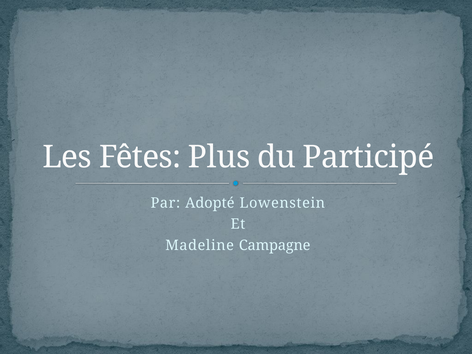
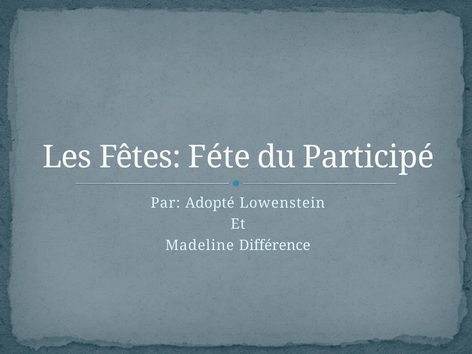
Plus: Plus -> Féte
Campagne: Campagne -> Différence
